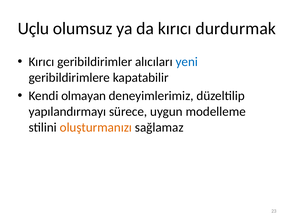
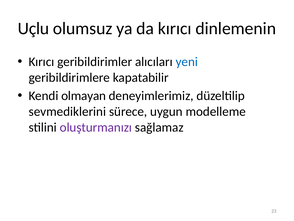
durdurmak: durdurmak -> dinlemenin
yapılandırmayı: yapılandırmayı -> sevmediklerini
oluşturmanızı colour: orange -> purple
